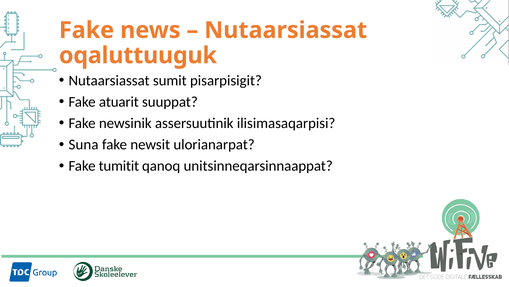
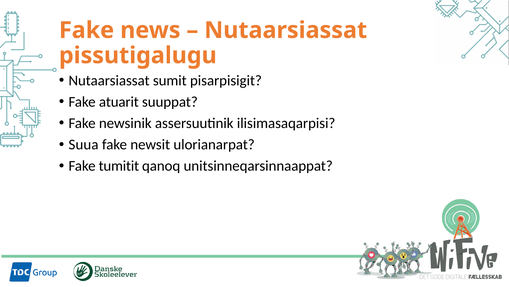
oqaluttuuguk: oqaluttuuguk -> pissutigalugu
Suna: Suna -> Suua
